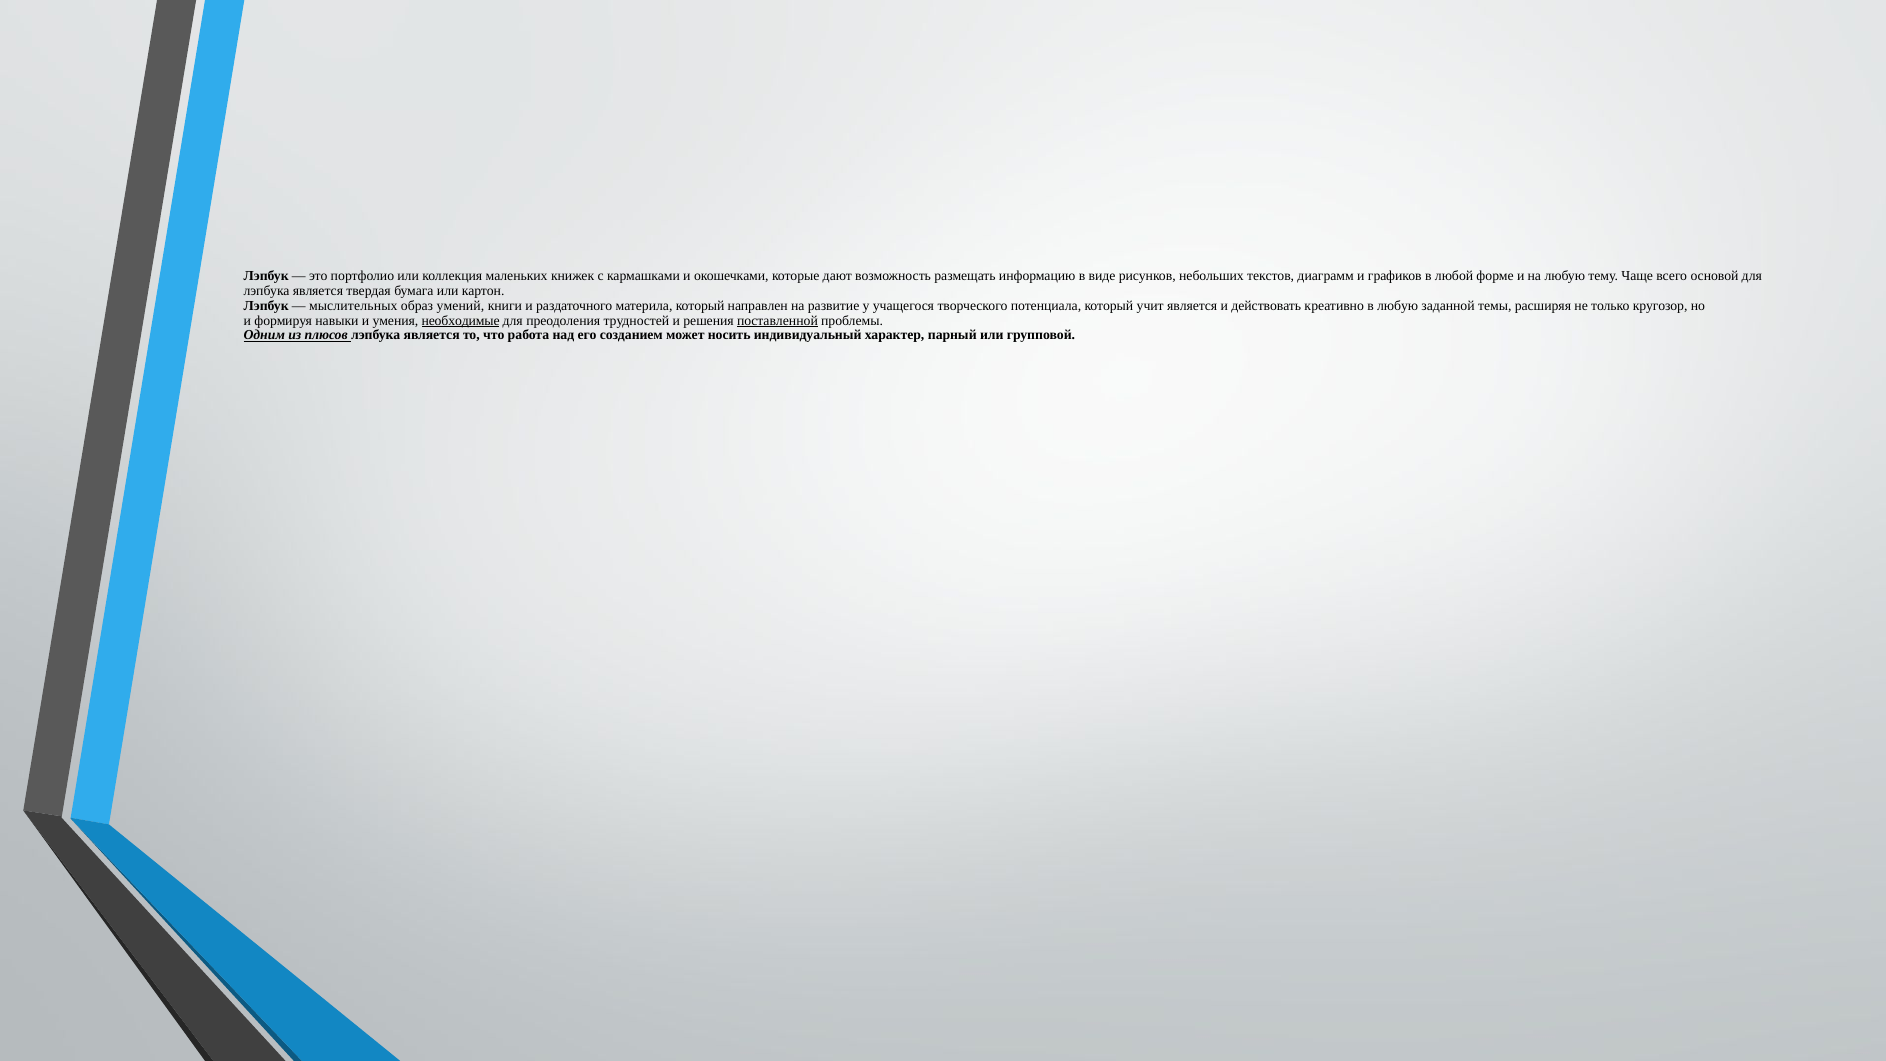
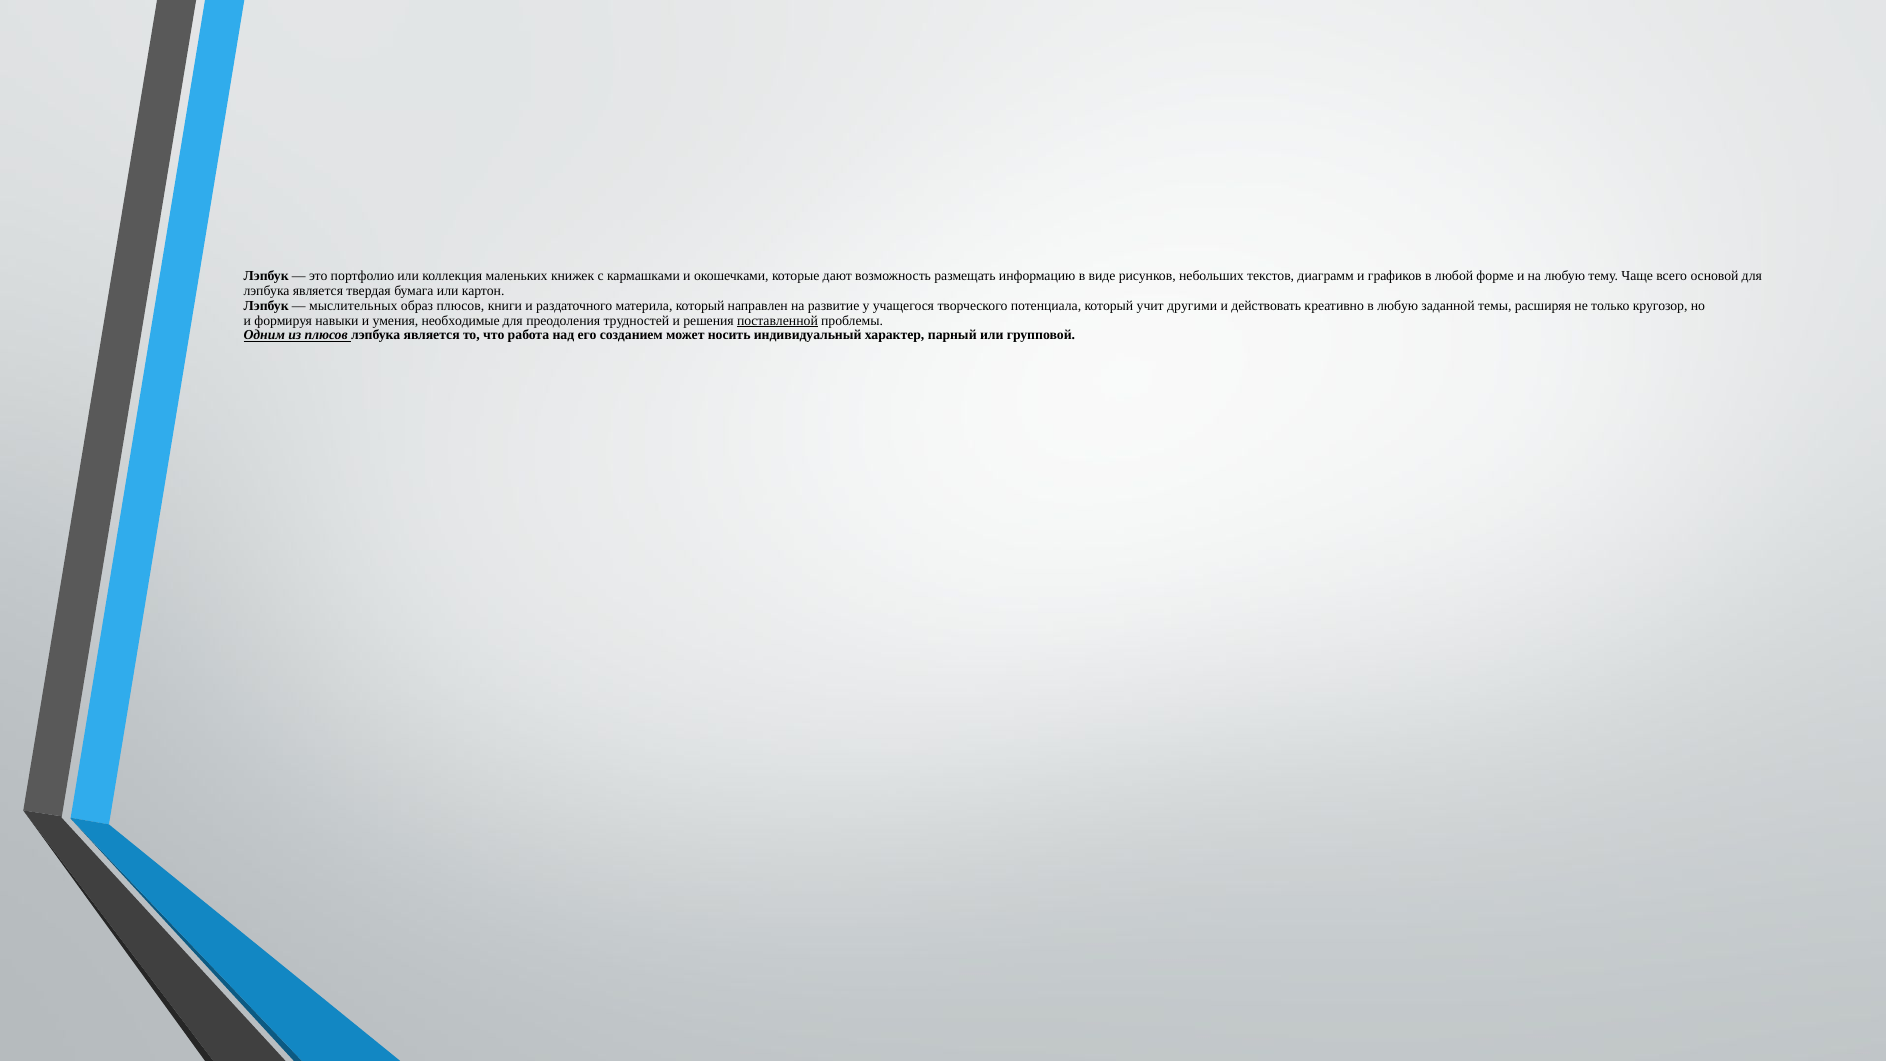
образ умений: умений -> плюсов
учит является: является -> другими
необходимые underline: present -> none
